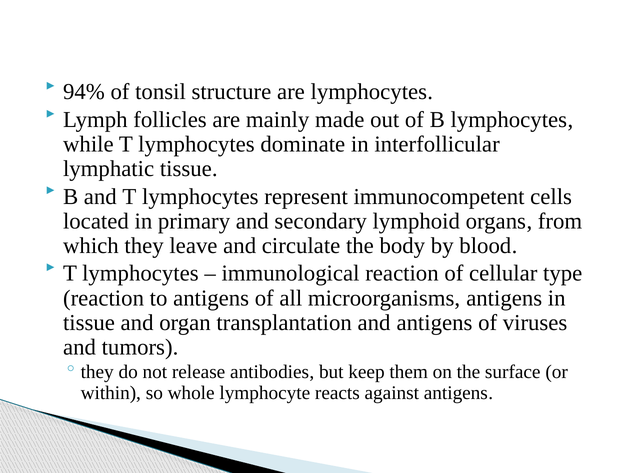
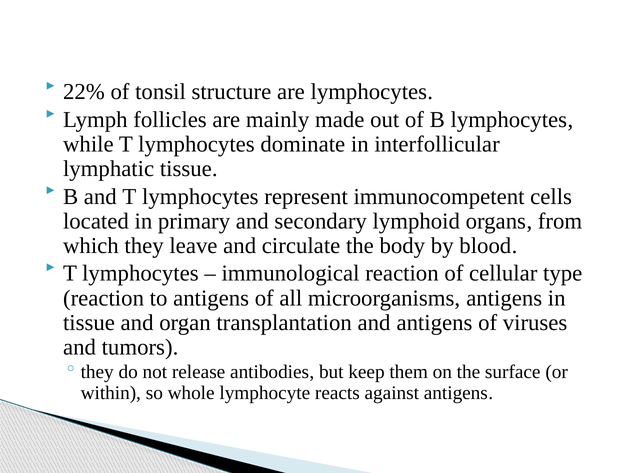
94%: 94% -> 22%
